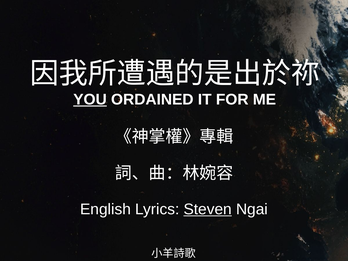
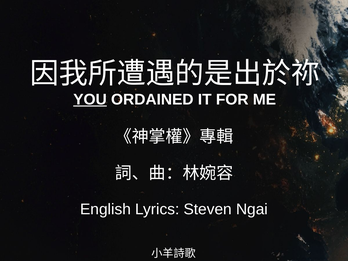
Steven underline: present -> none
